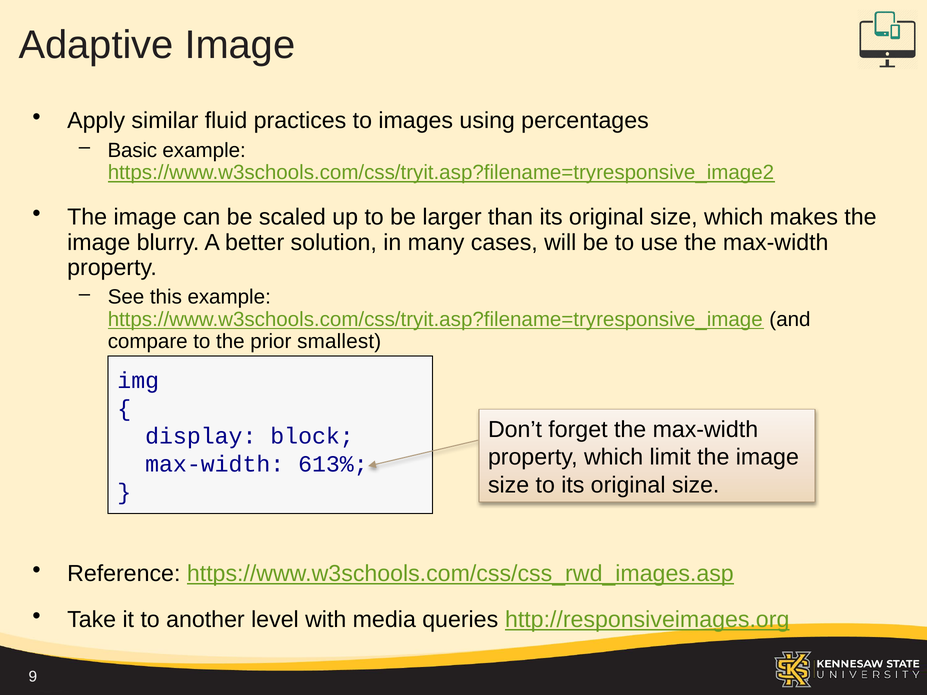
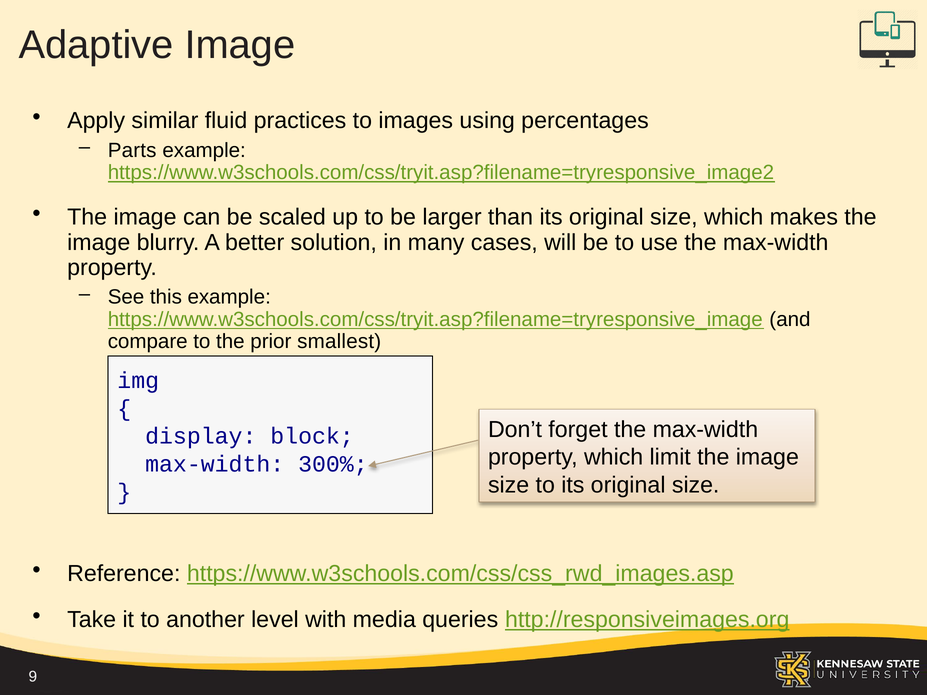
Basic: Basic -> Parts
613%: 613% -> 300%
